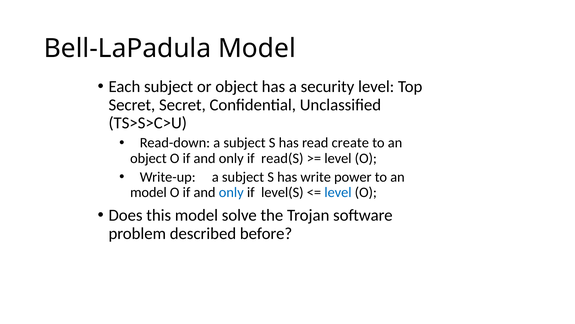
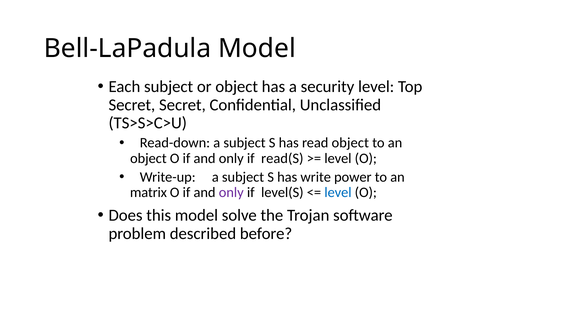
read create: create -> object
model at (148, 192): model -> matrix
only at (231, 192) colour: blue -> purple
